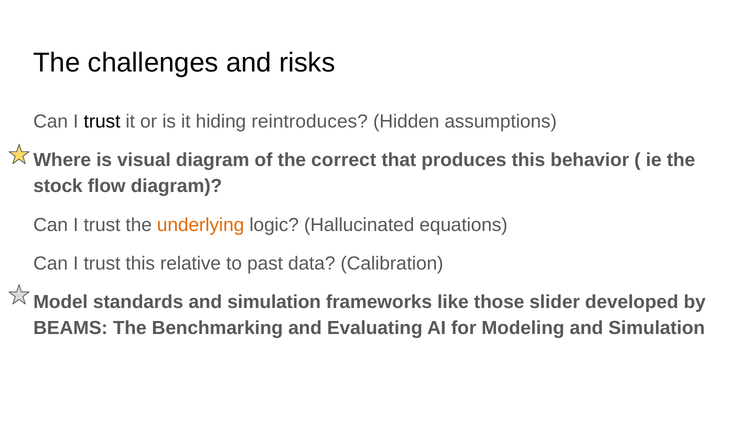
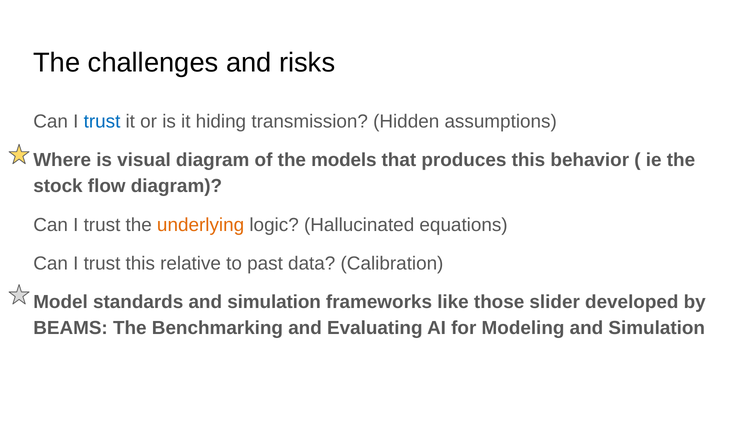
trust at (102, 122) colour: black -> blue
reintroduces: reintroduces -> transmission
correct: correct -> models
